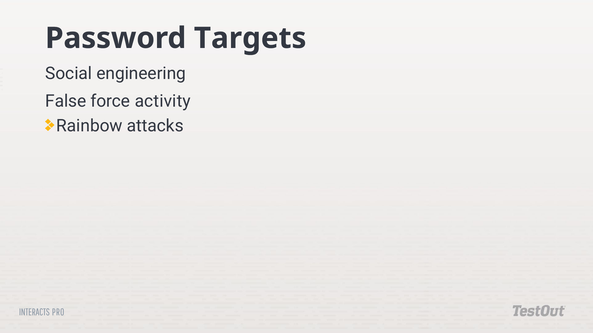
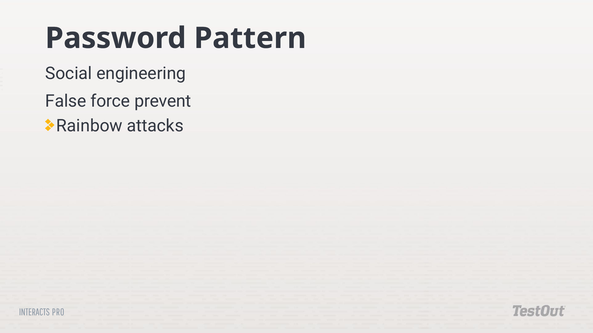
Targets: Targets -> Pattern
activity: activity -> prevent
